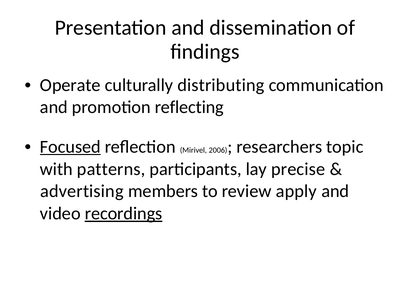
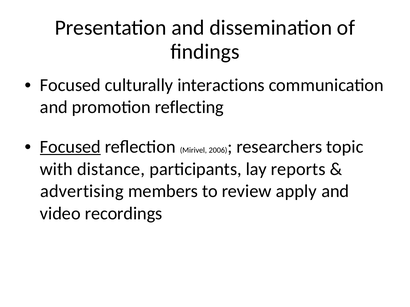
Operate at (70, 85): Operate -> Focused
distributing: distributing -> interactions
patterns: patterns -> distance
precise: precise -> reports
recordings underline: present -> none
